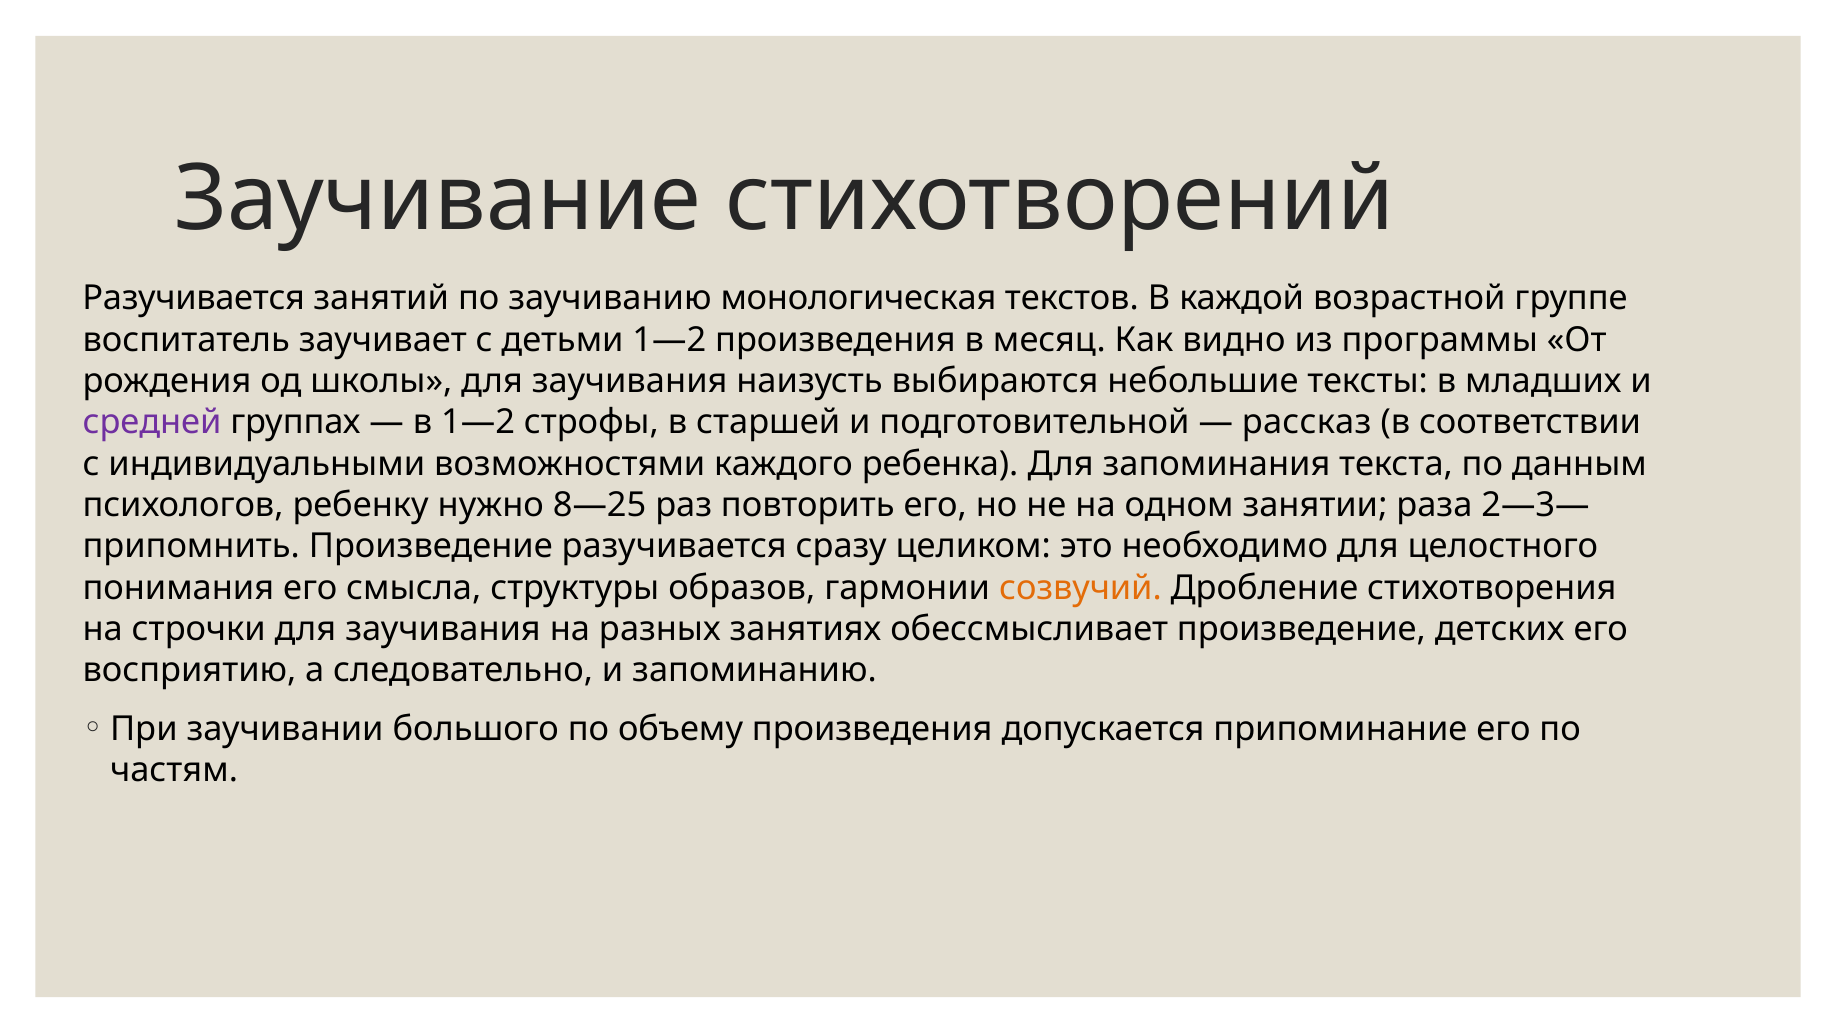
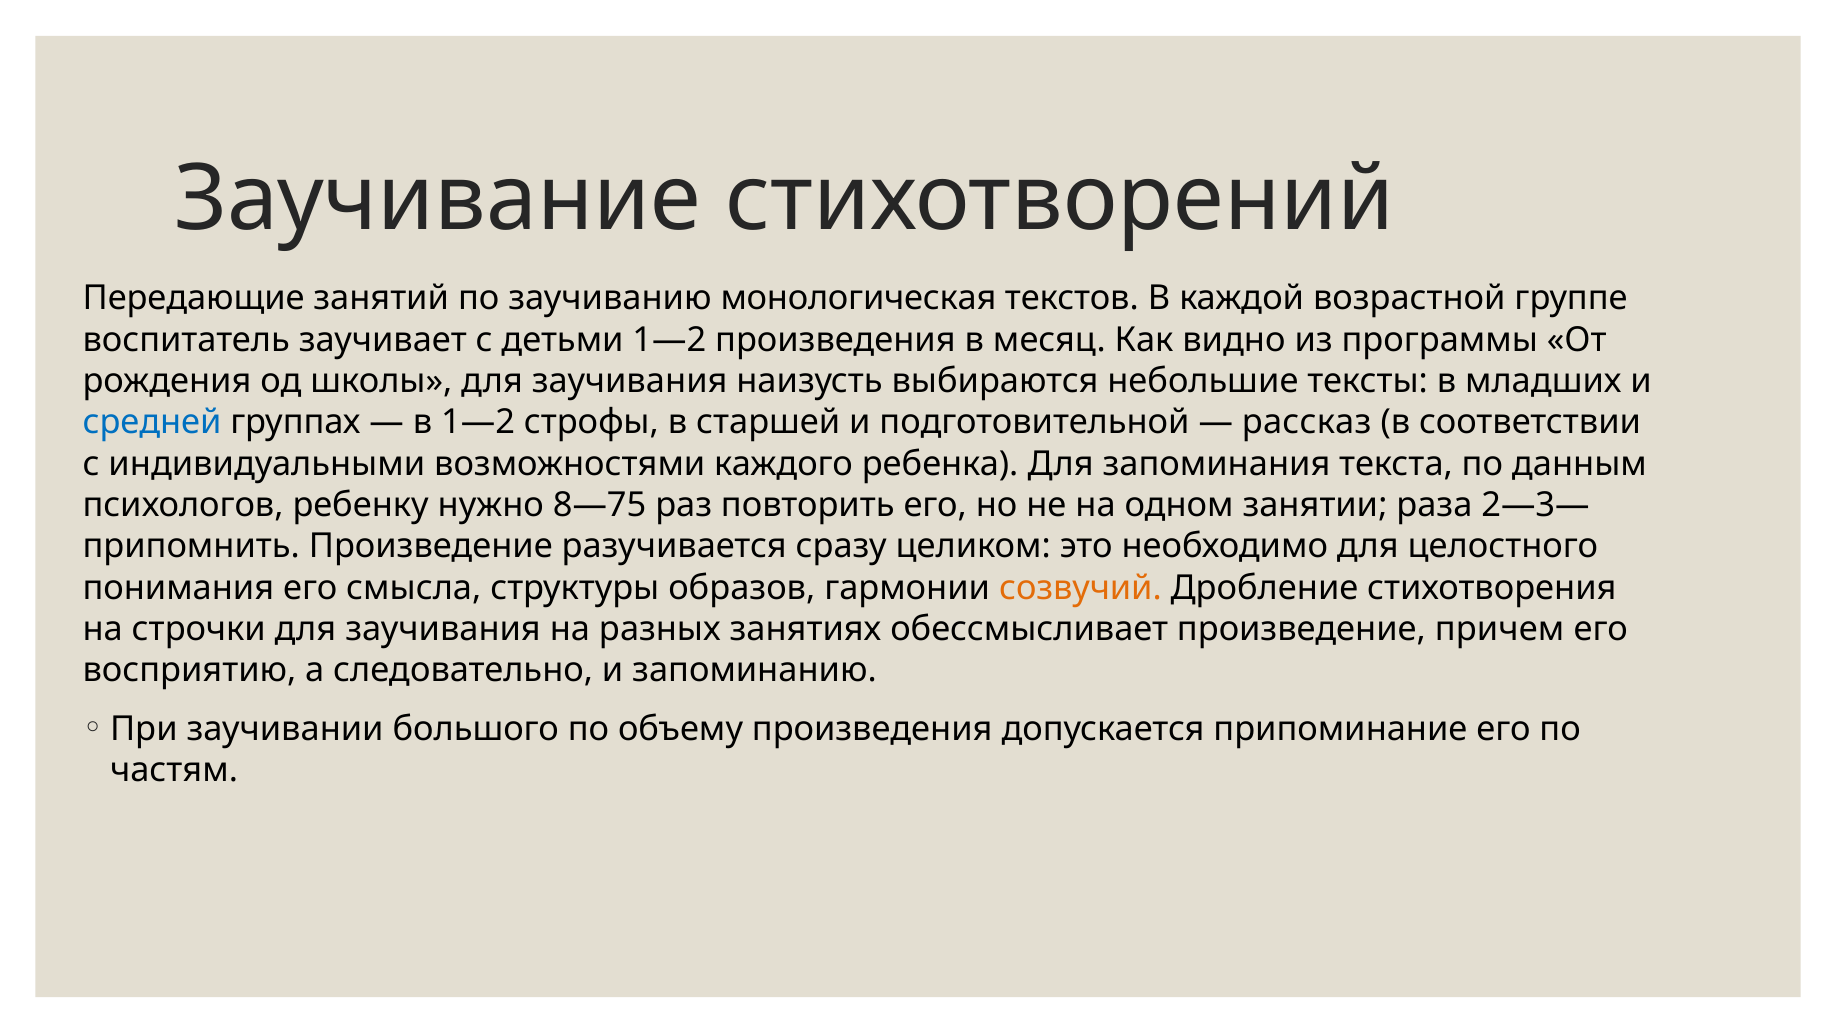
Разучивается at (194, 298): Разучивается -> Передающие
средней colour: purple -> blue
8—25: 8—25 -> 8—75
детских: детских -> причем
